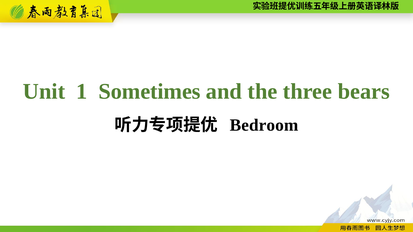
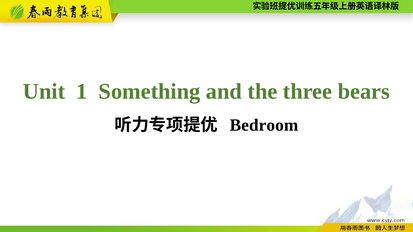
Sometimes: Sometimes -> Something
